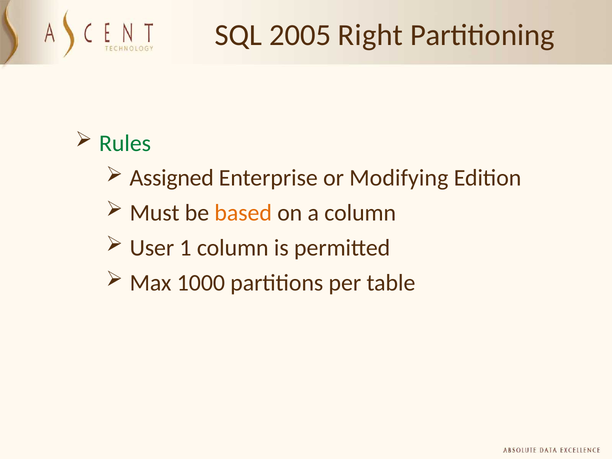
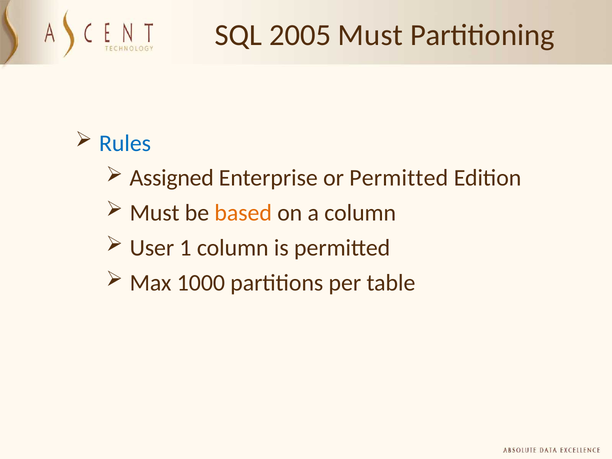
2005 Right: Right -> Must
Rules colour: green -> blue
or Modifying: Modifying -> Permitted
